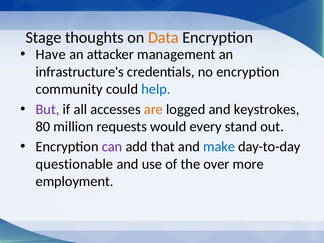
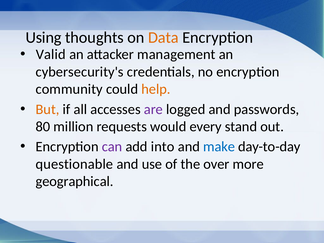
Stage: Stage -> Using
Have: Have -> Valid
infrastructure's: infrastructure's -> cybersecurity's
help colour: blue -> orange
But colour: purple -> orange
are colour: orange -> purple
keystrokes: keystrokes -> passwords
that: that -> into
employment: employment -> geographical
